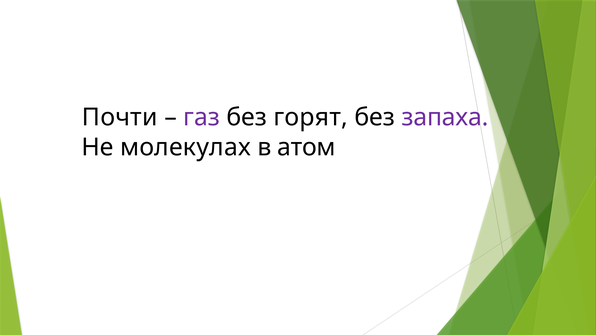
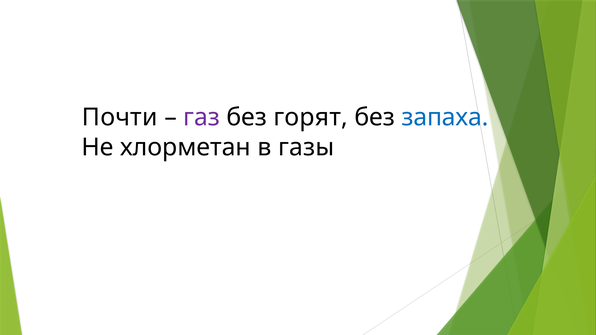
запаха colour: purple -> blue
молекулах: молекулах -> хлорметан
атом: атом -> газы
